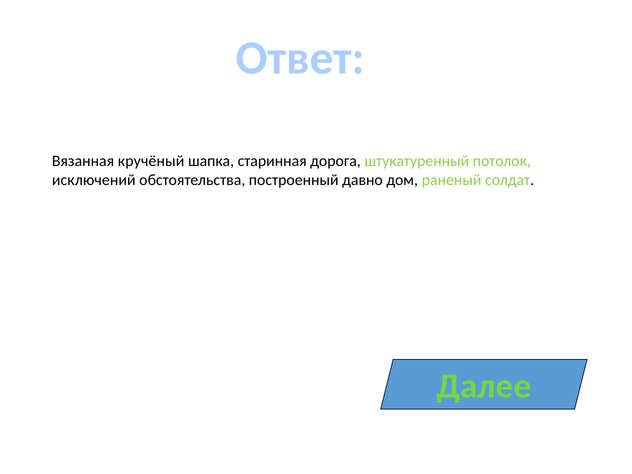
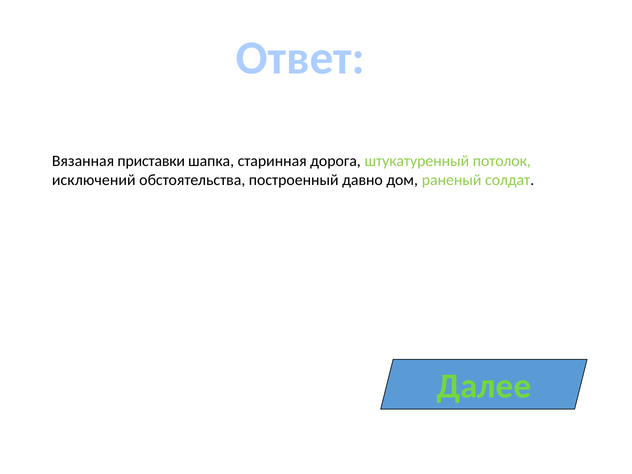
кручёный: кручёный -> приставки
